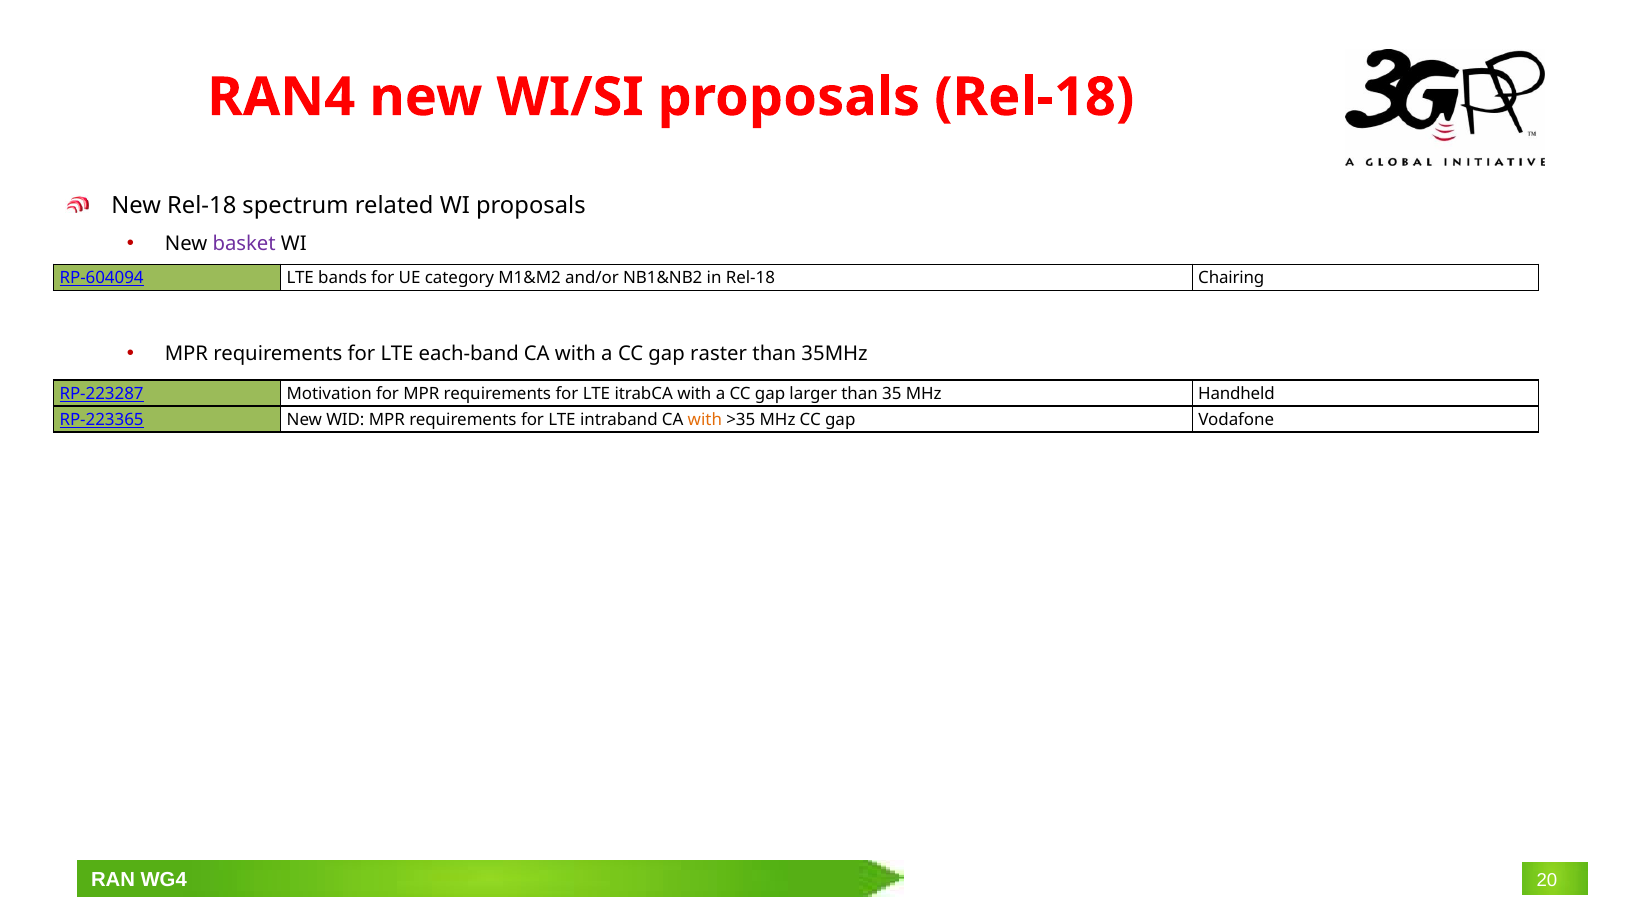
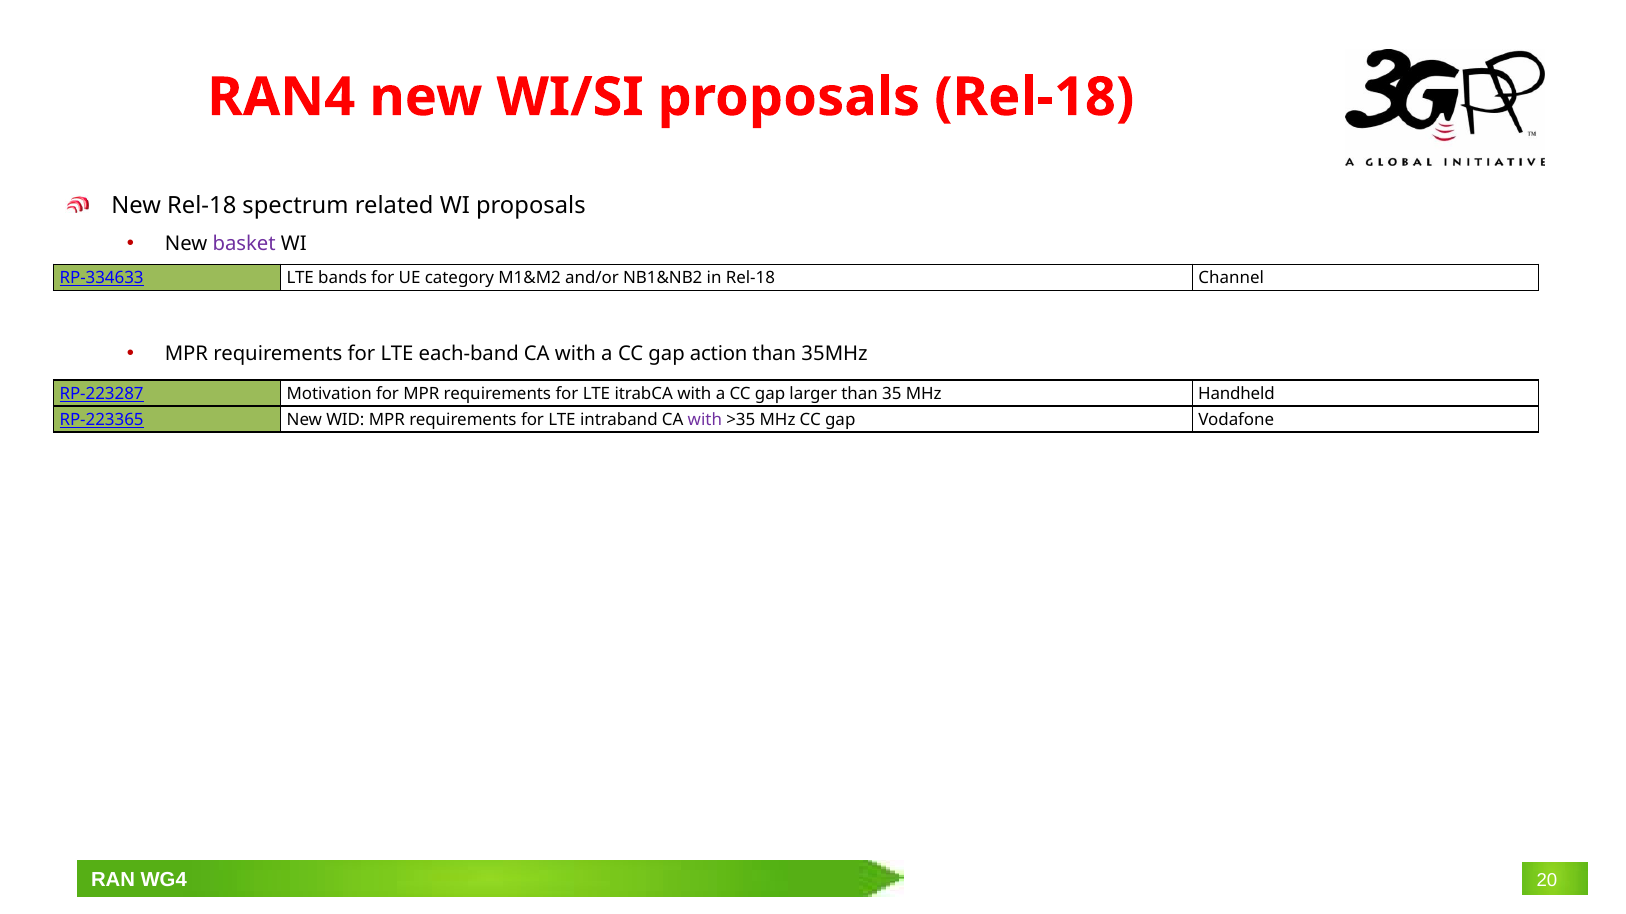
RP‑604094: RP‑604094 -> RP‑334633
Chairing: Chairing -> Channel
raster: raster -> action
with at (705, 420) colour: orange -> purple
